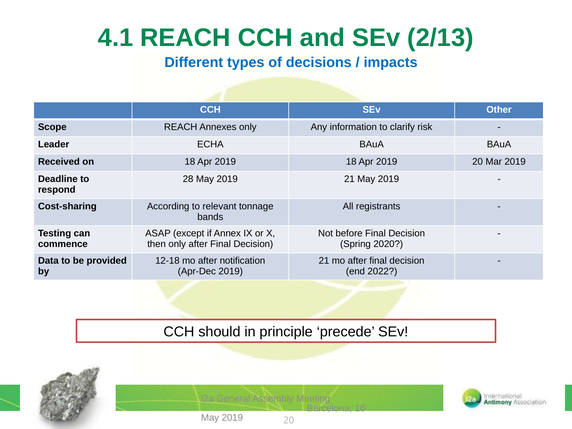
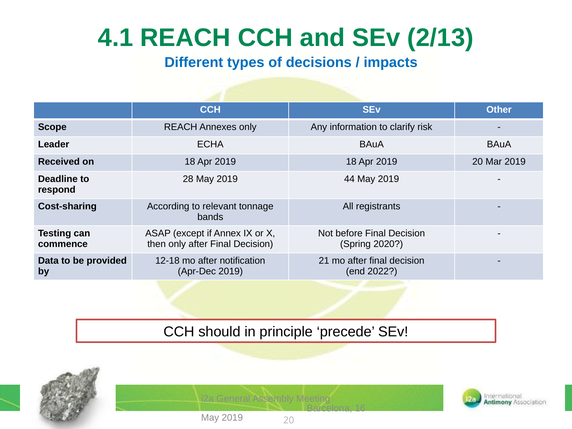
May 2019 21: 21 -> 44
